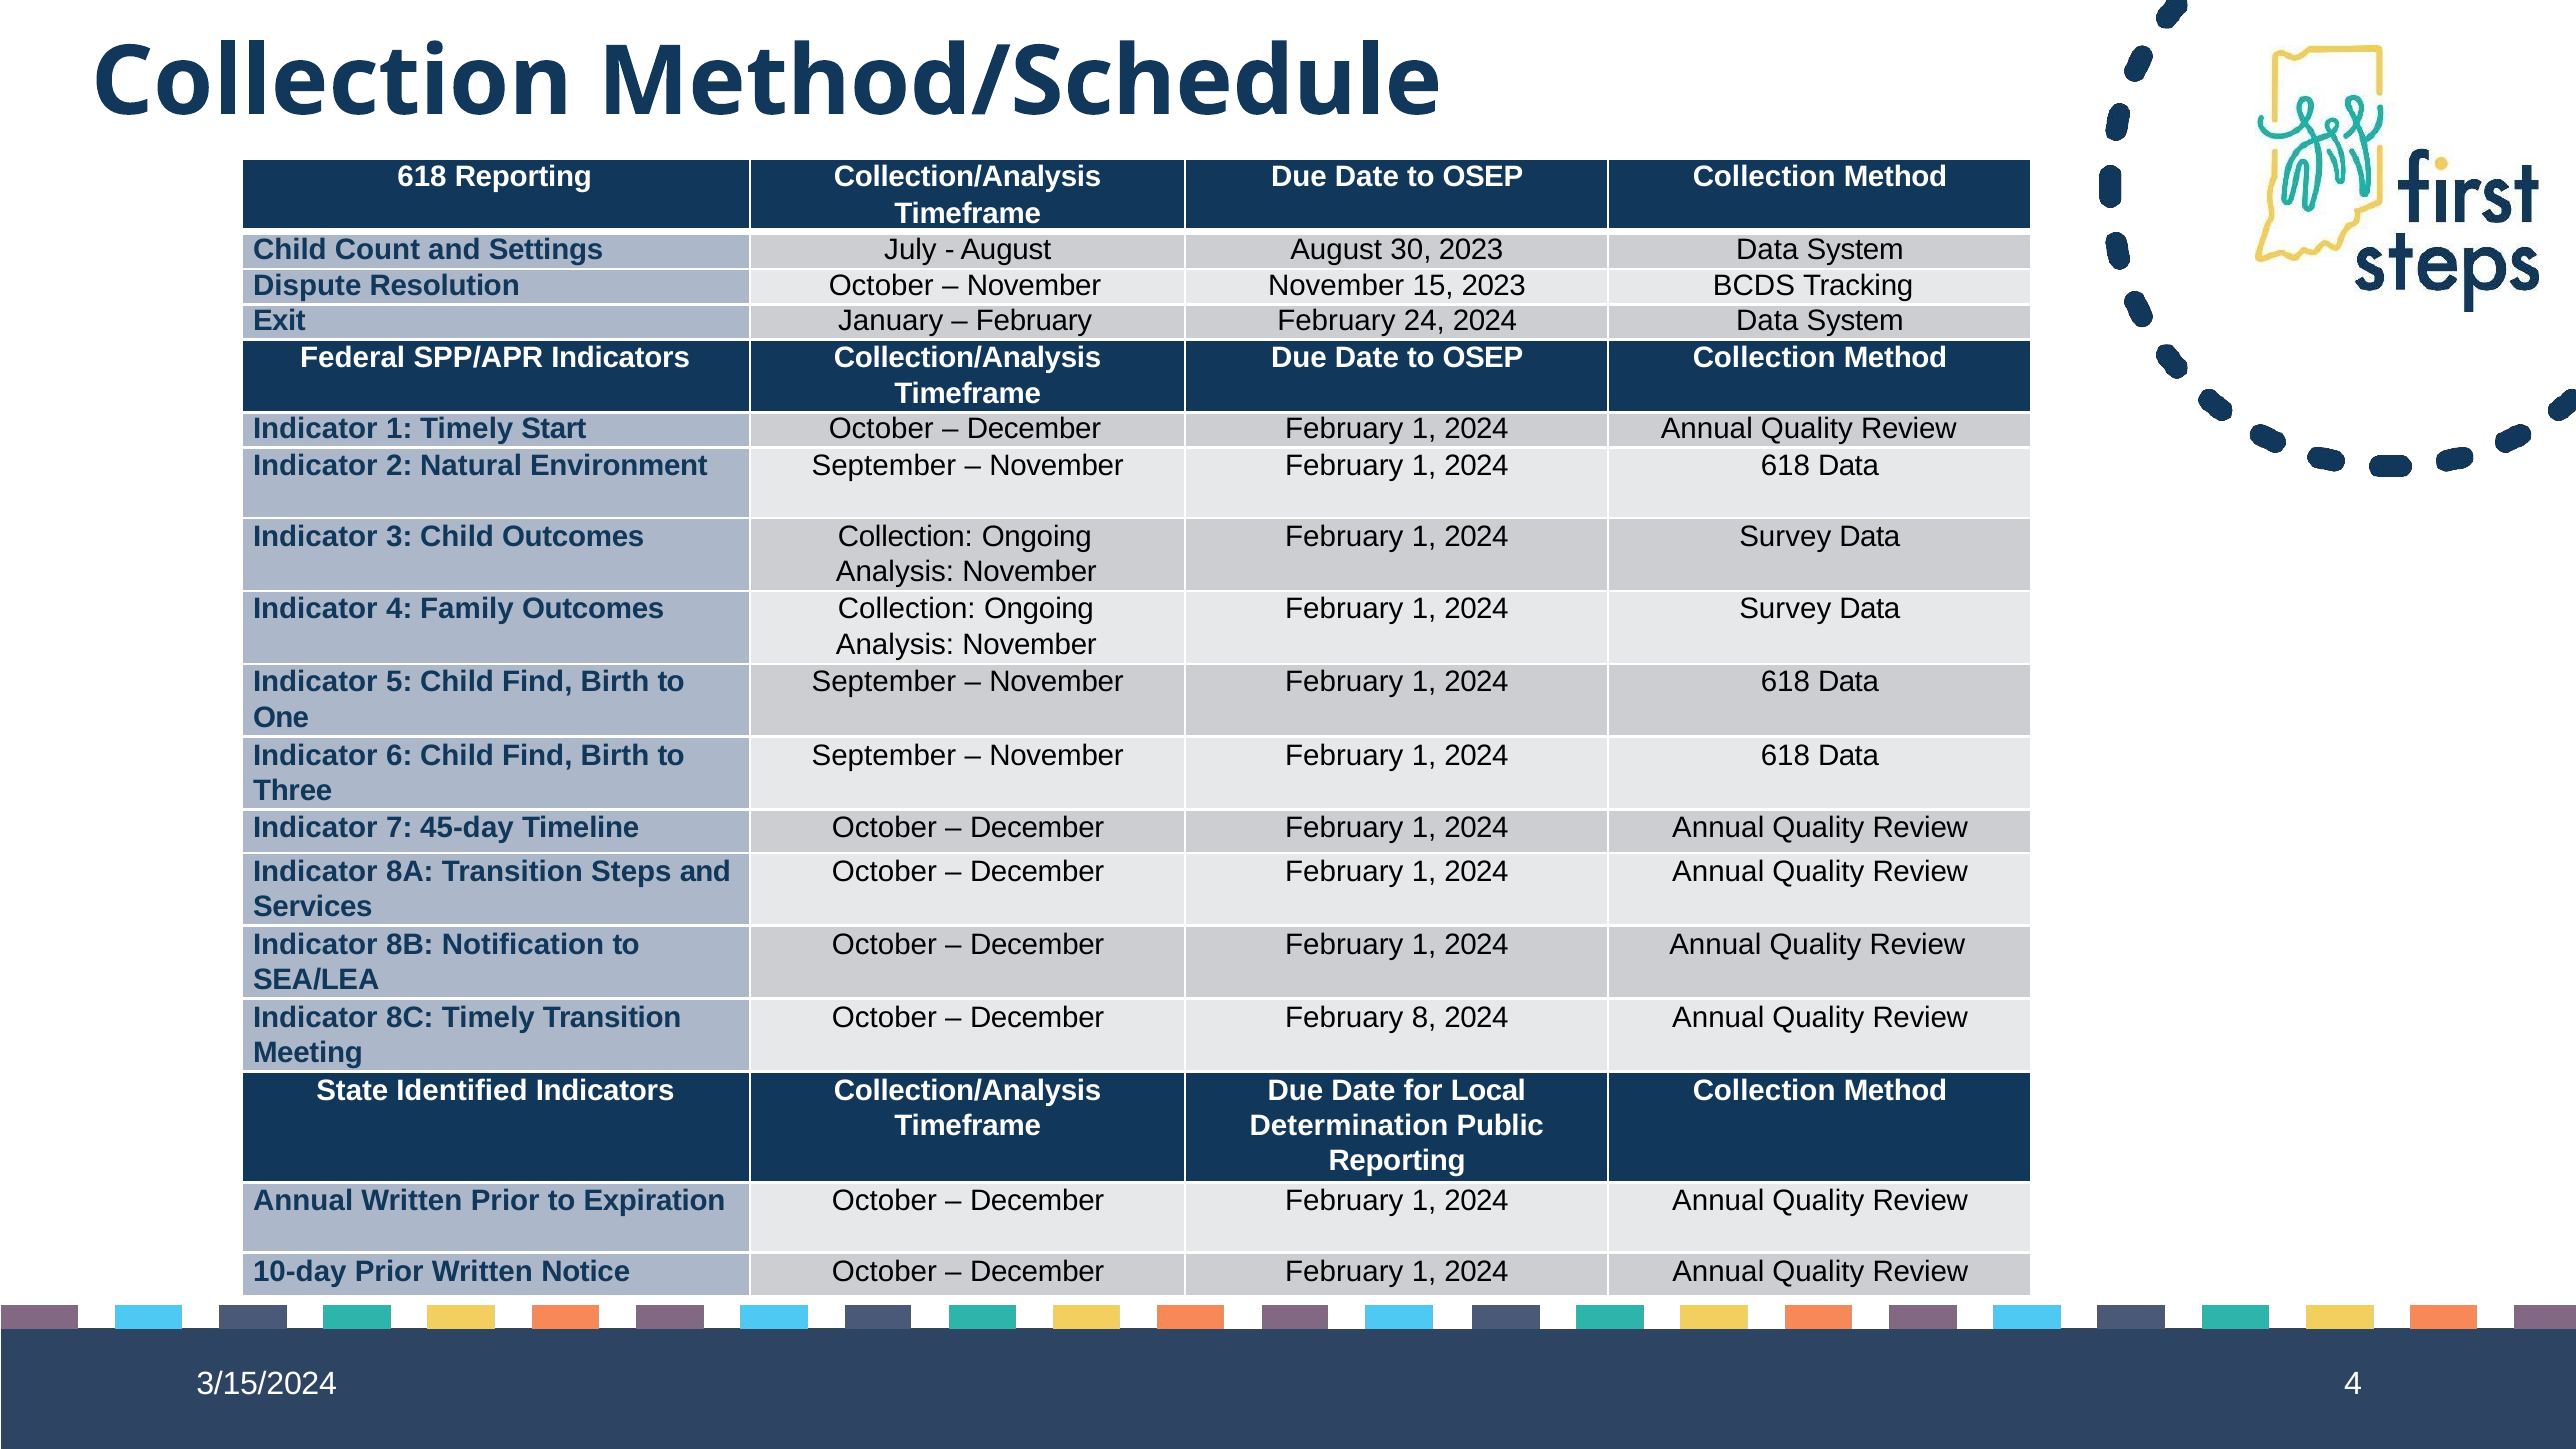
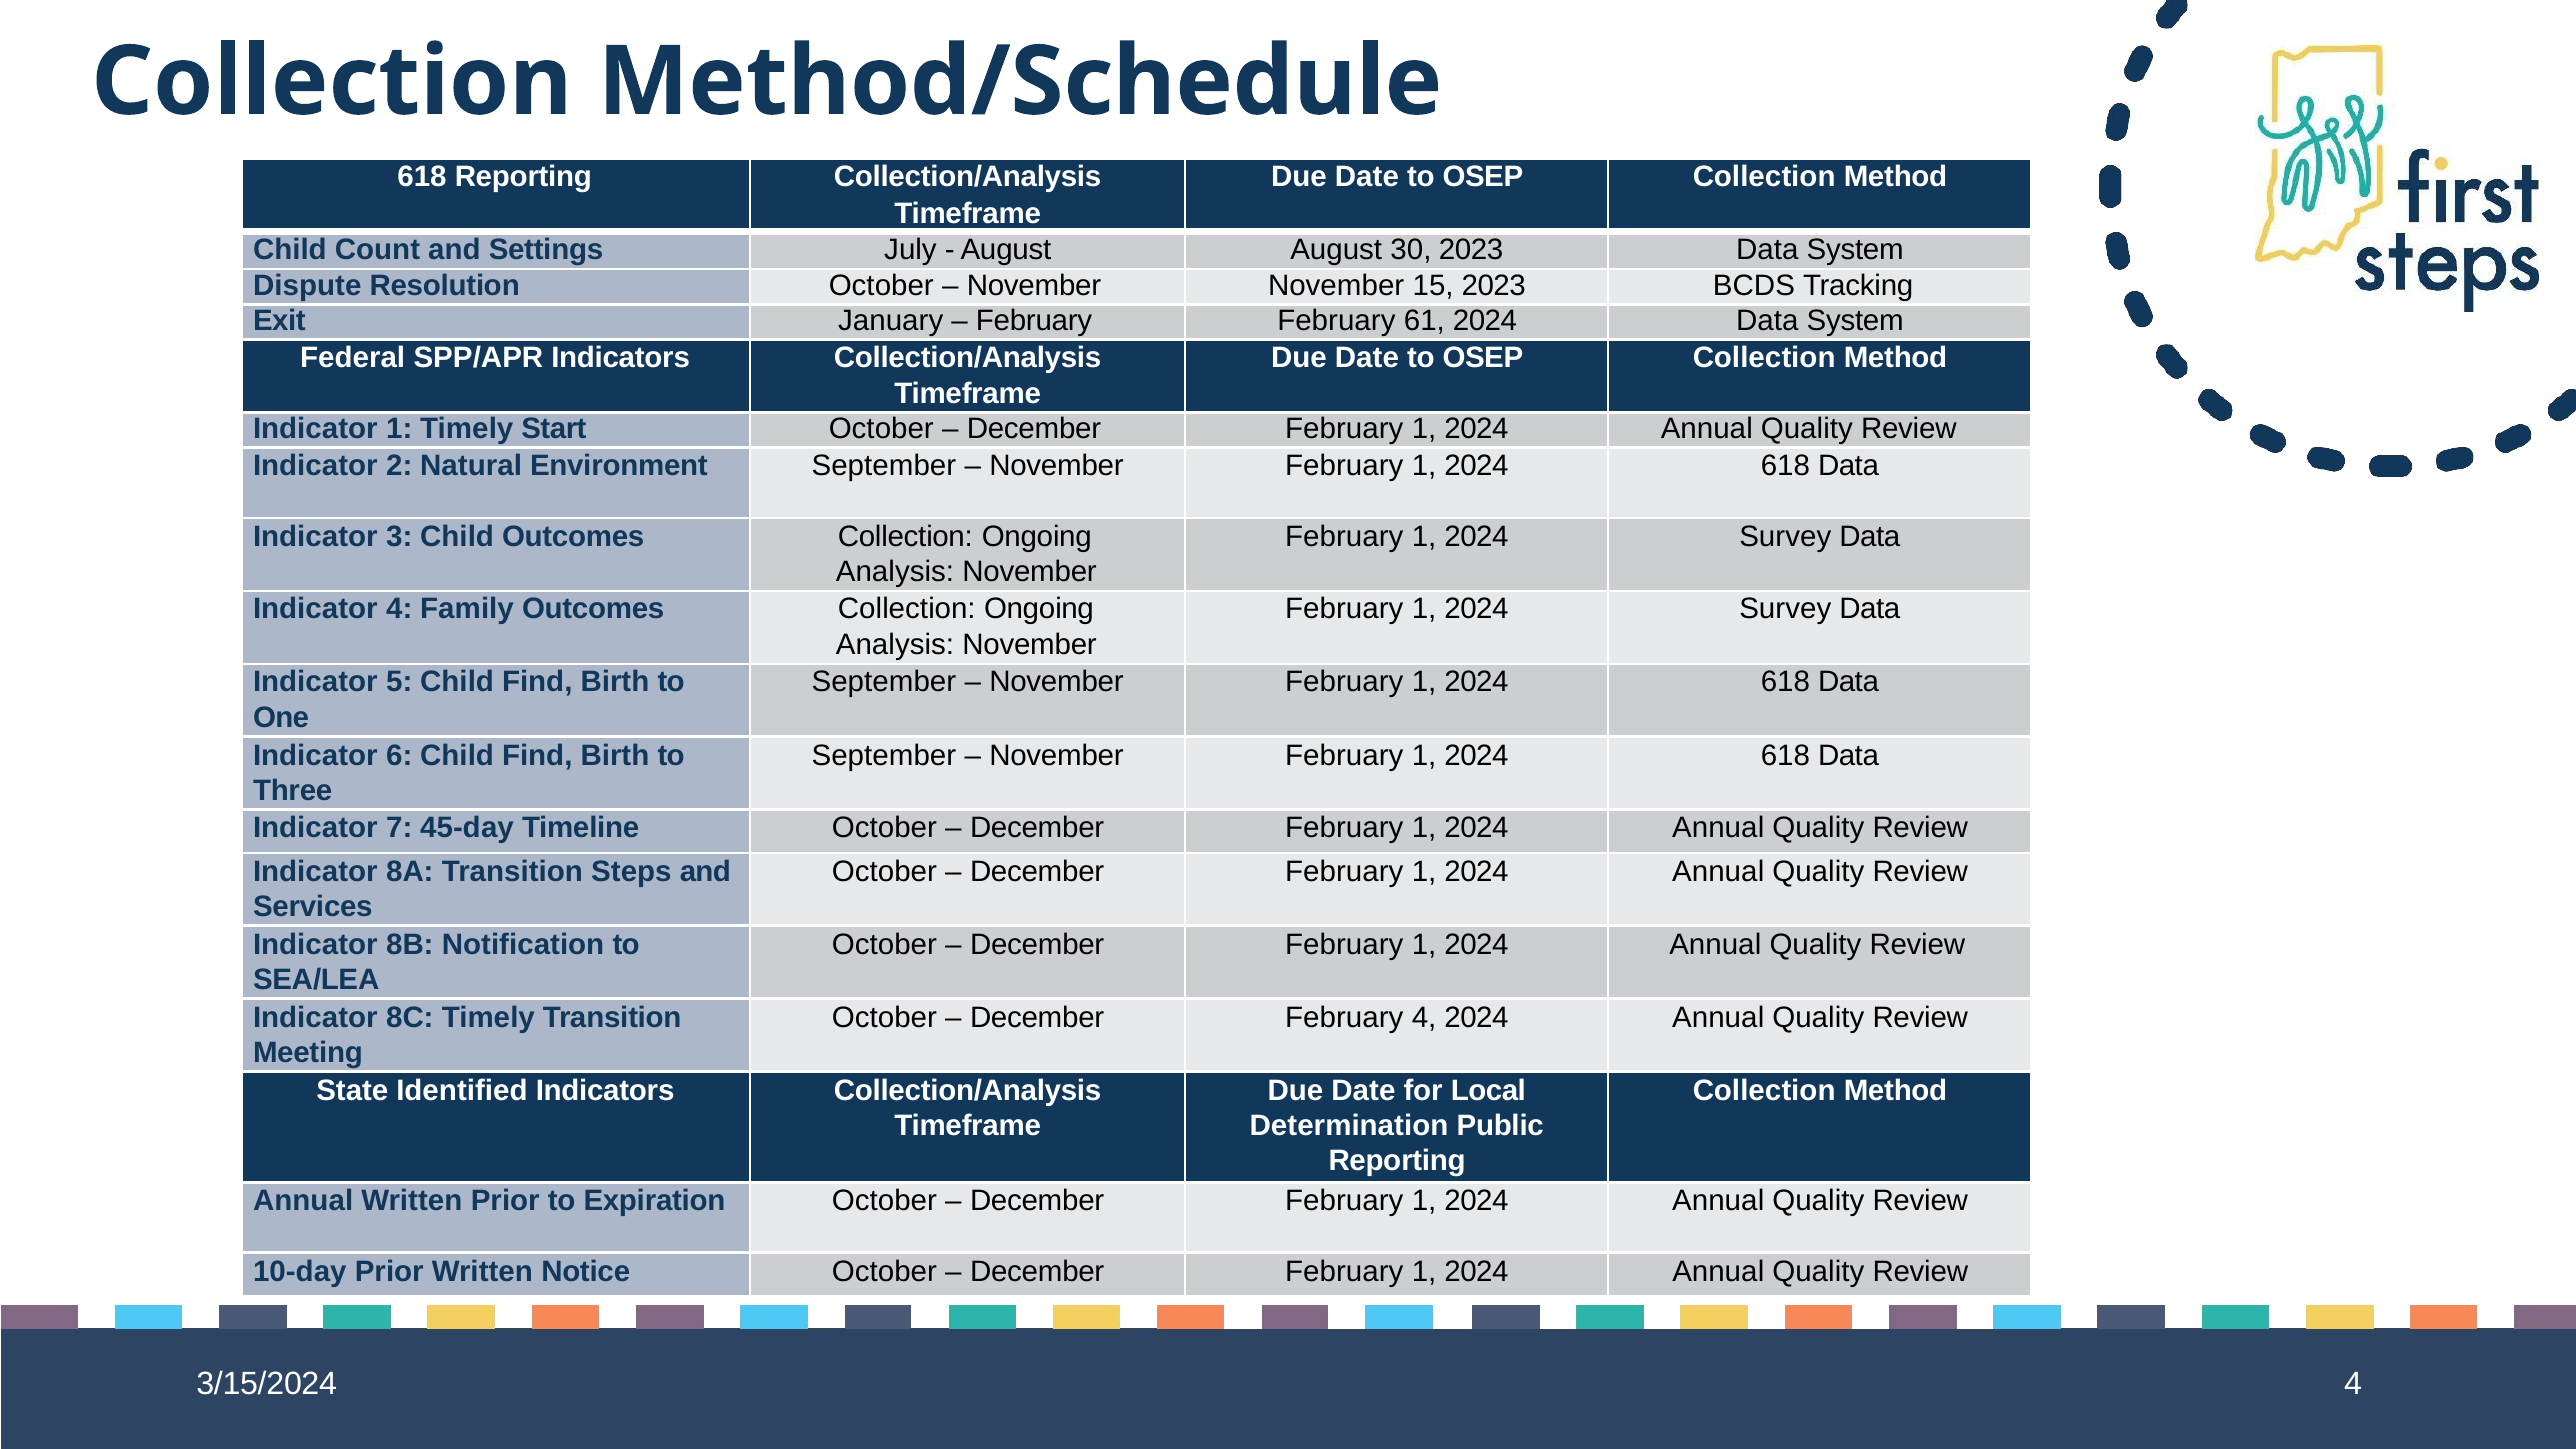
24: 24 -> 61
February 8: 8 -> 4
